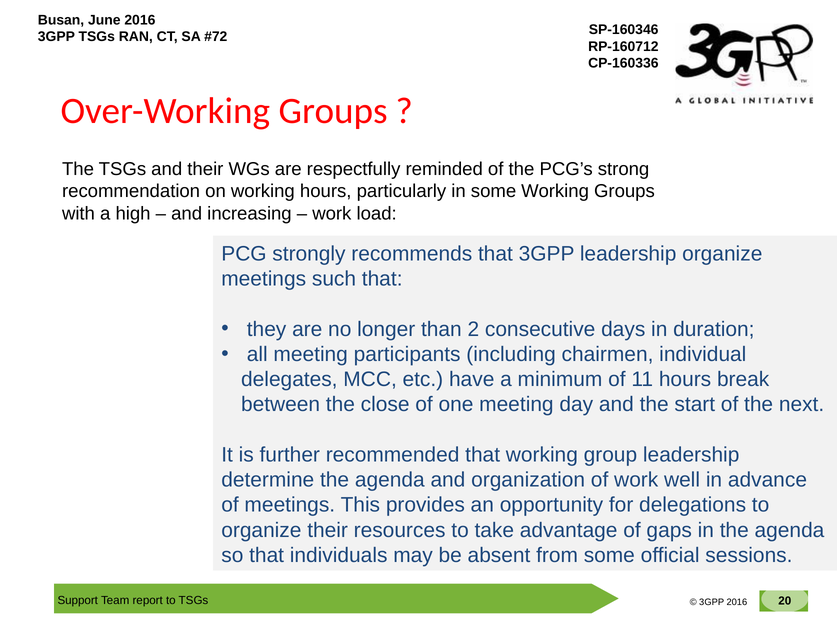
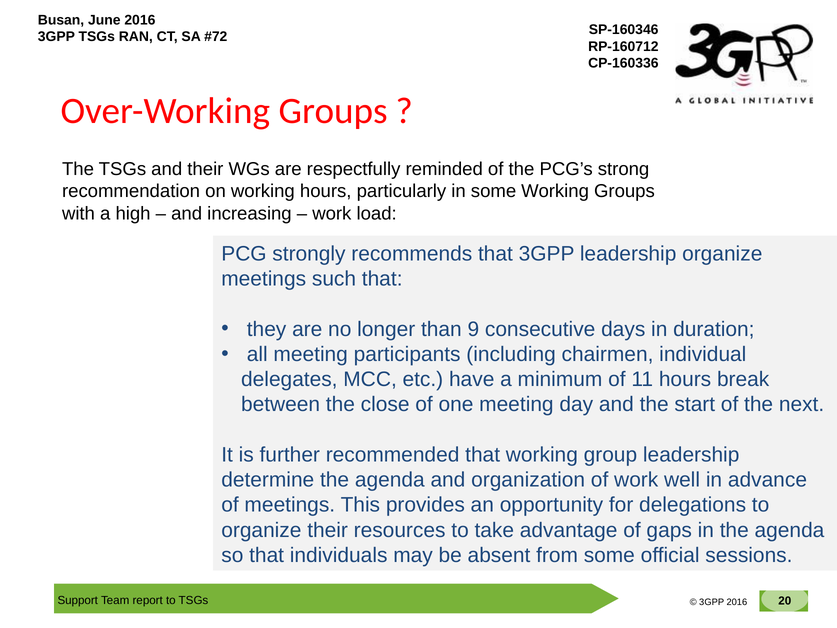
2: 2 -> 9
